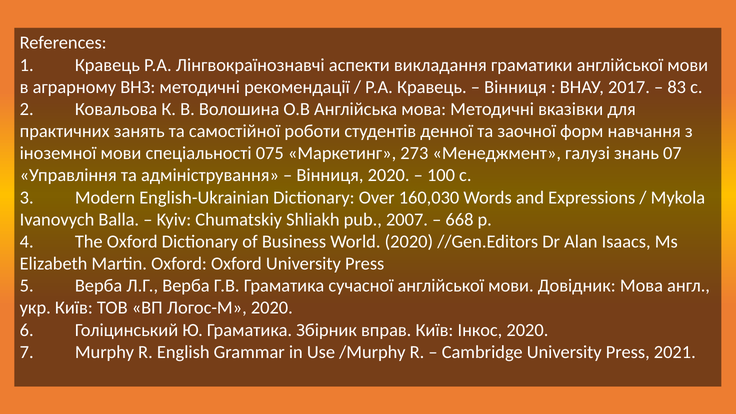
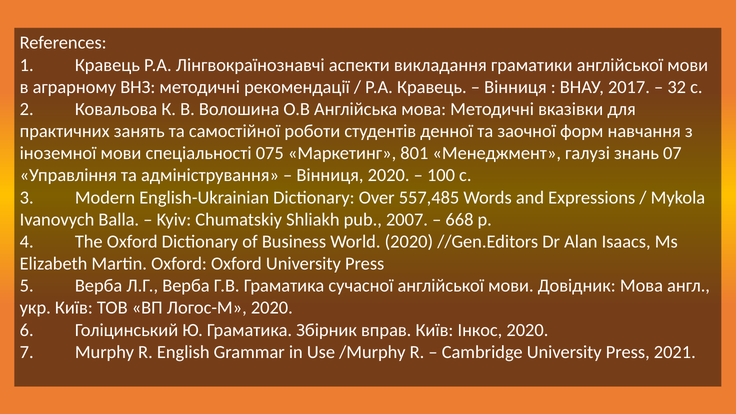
83: 83 -> 32
273: 273 -> 801
160,030: 160,030 -> 557,485
